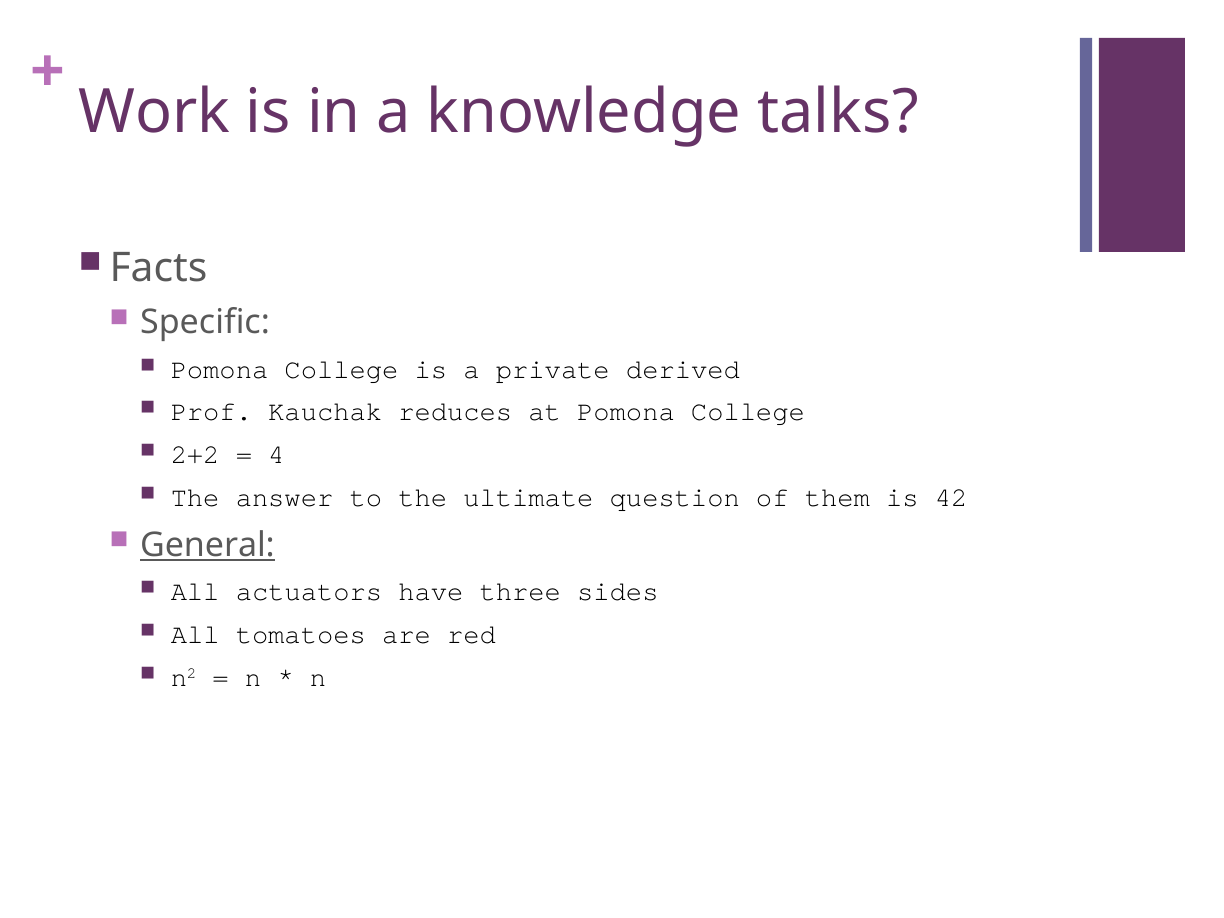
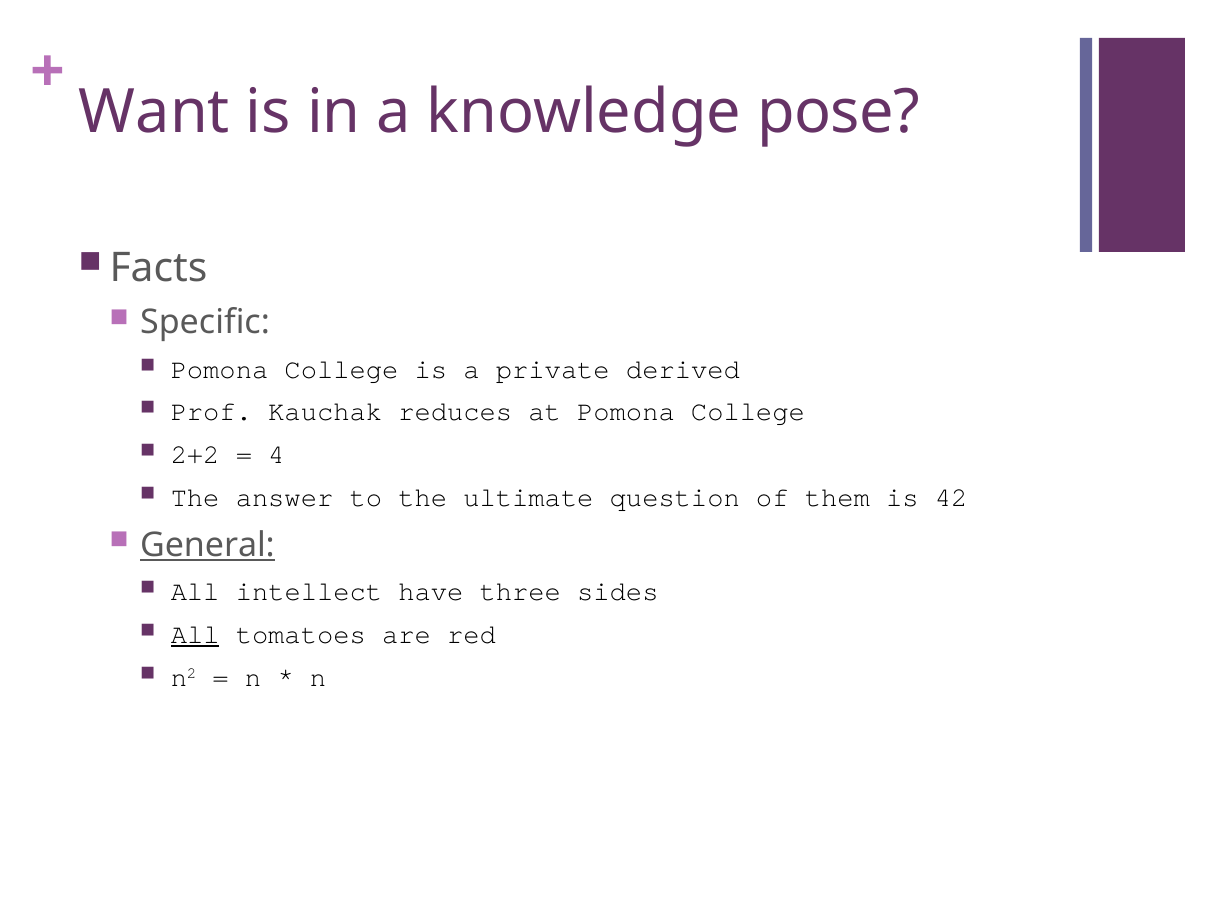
Work: Work -> Want
talks: talks -> pose
actuators: actuators -> intellect
All at (195, 634) underline: none -> present
